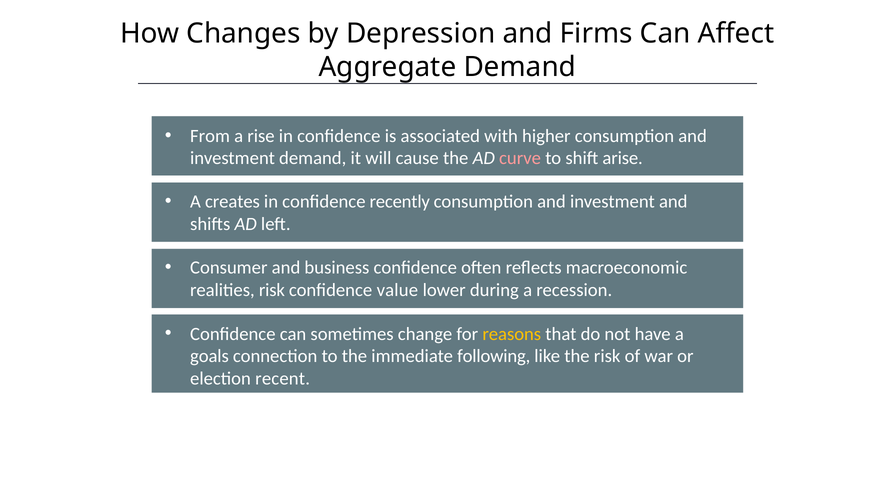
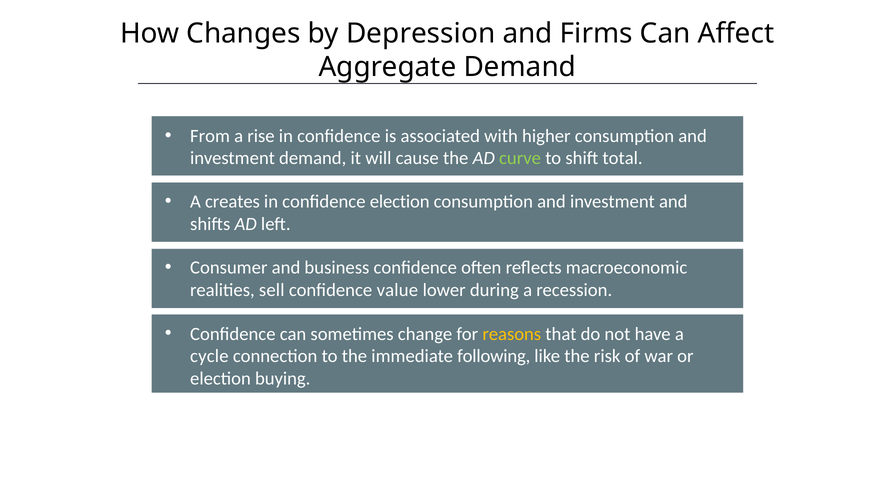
curve colour: pink -> light green
arise: arise -> total
confidence recently: recently -> election
realities risk: risk -> sell
goals: goals -> cycle
recent: recent -> buying
